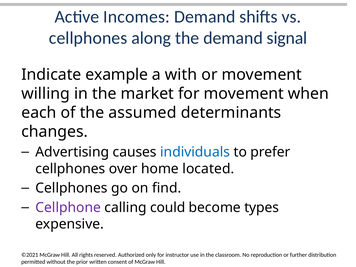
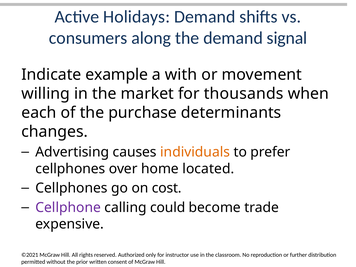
Incomes: Incomes -> Holidays
cellphones at (88, 38): cellphones -> consumers
for movement: movement -> thousands
assumed: assumed -> purchase
individuals colour: blue -> orange
find: find -> cost
types: types -> trade
